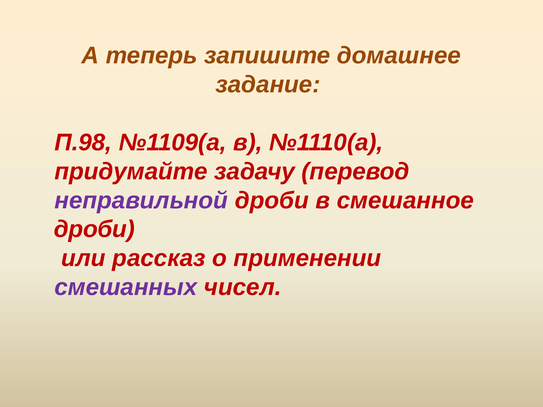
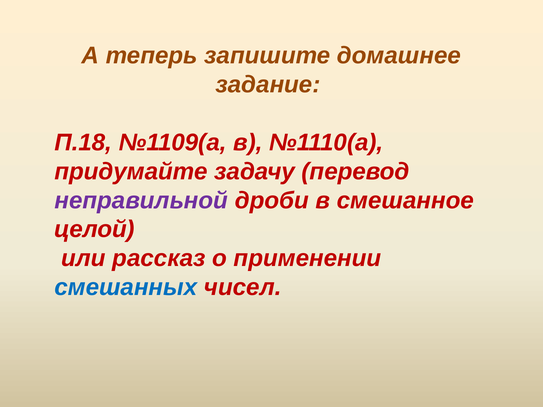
П.98: П.98 -> П.18
дроби at (94, 230): дроби -> целой
смешанных colour: purple -> blue
